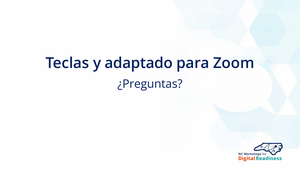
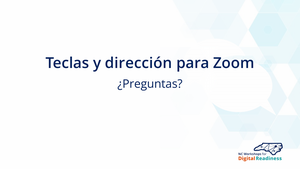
adaptado: adaptado -> dirección
